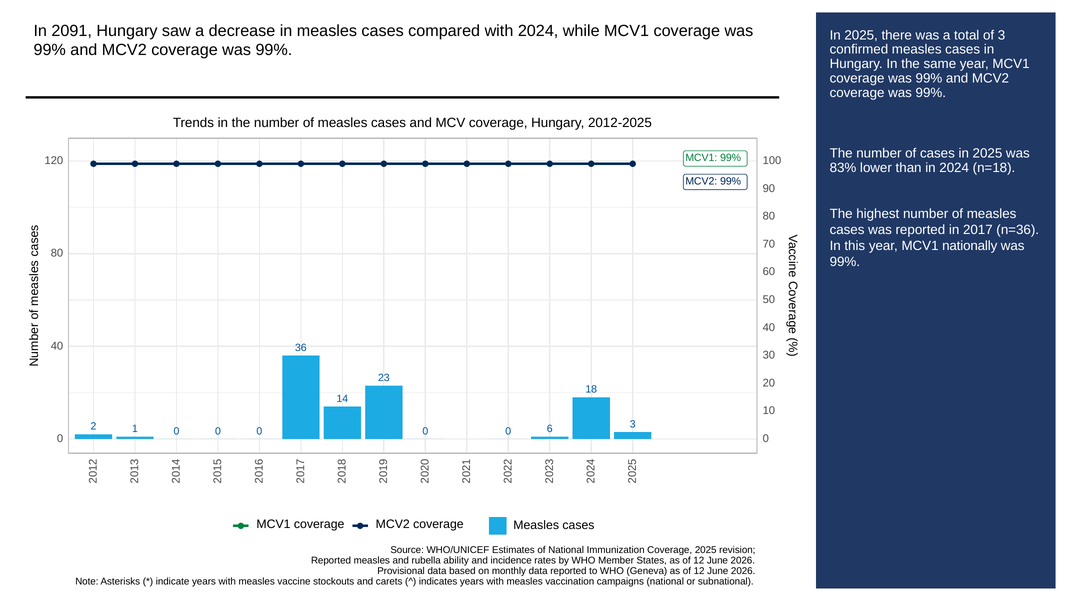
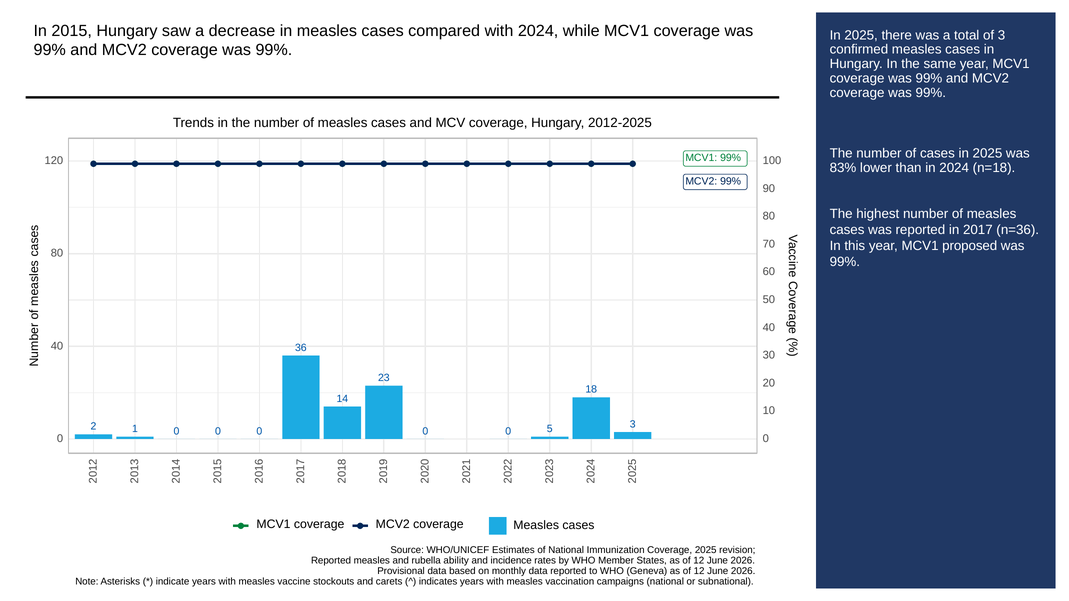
2091: 2091 -> 2015
nationally: nationally -> proposed
0 6: 6 -> 5
